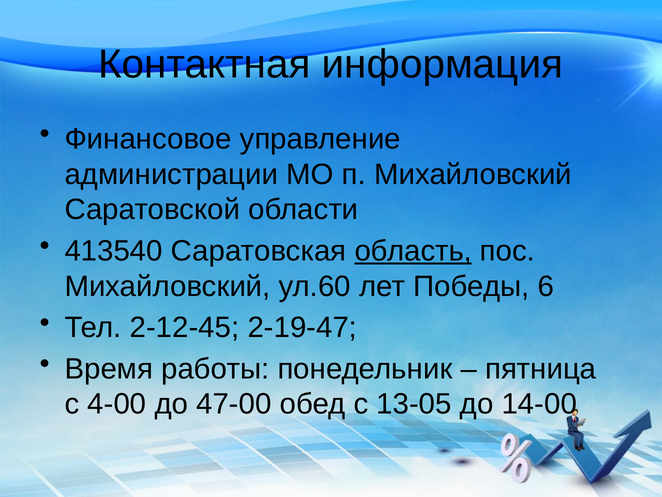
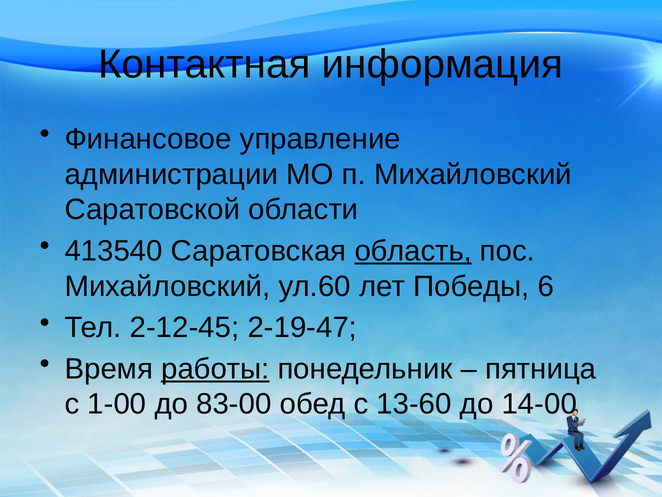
работы underline: none -> present
4-00: 4-00 -> 1-00
47-00: 47-00 -> 83-00
13-05: 13-05 -> 13-60
